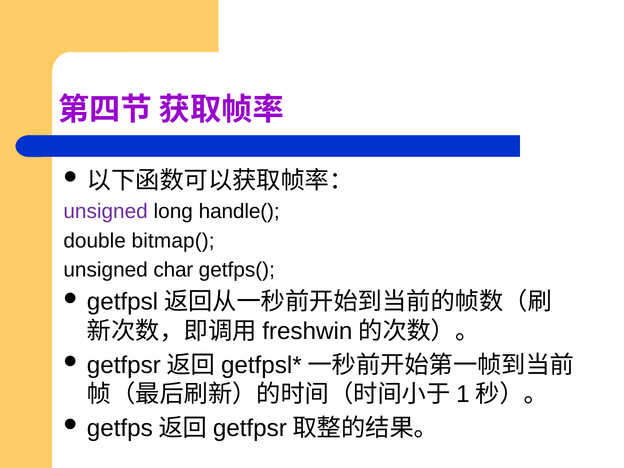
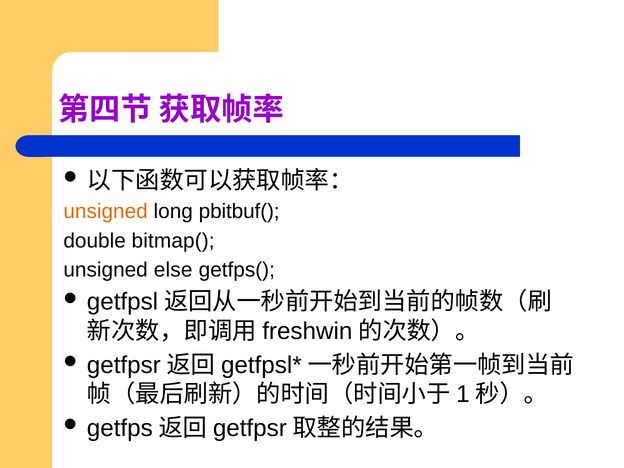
unsigned at (106, 212) colour: purple -> orange
handle(: handle( -> pbitbuf(
char: char -> else
